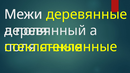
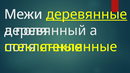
деревянные underline: none -> present
